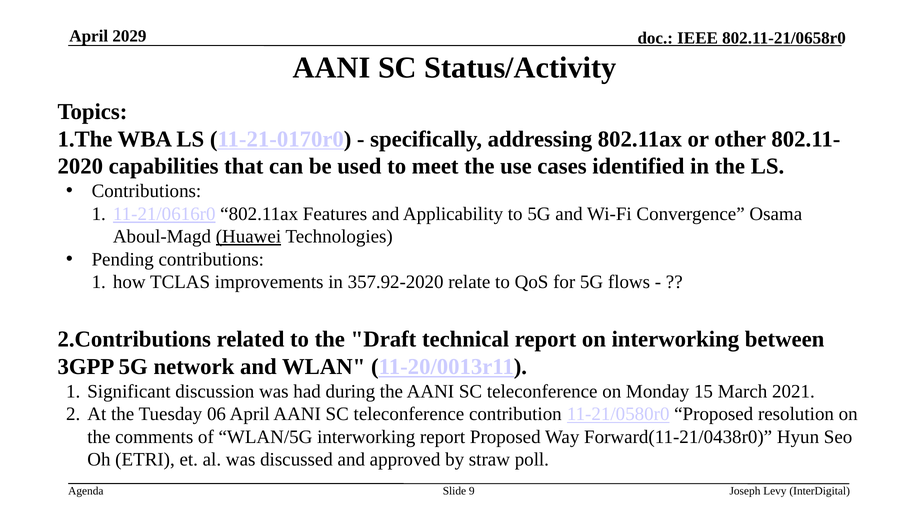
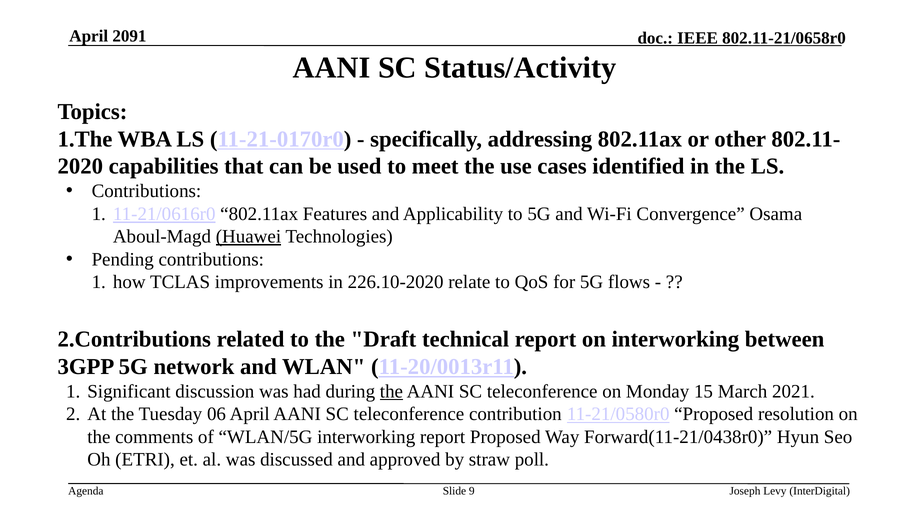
2029: 2029 -> 2091
357.92-2020: 357.92-2020 -> 226.10-2020
the at (391, 391) underline: none -> present
